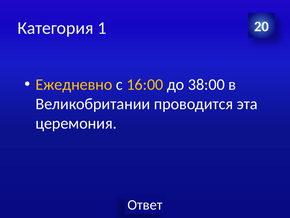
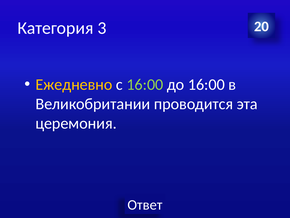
1: 1 -> 3
16:00 at (145, 84) colour: yellow -> light green
до 38:00: 38:00 -> 16:00
